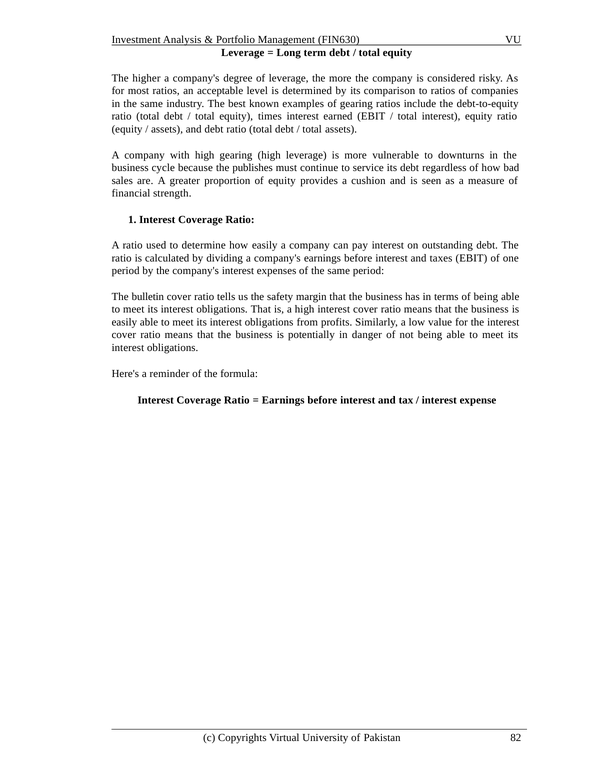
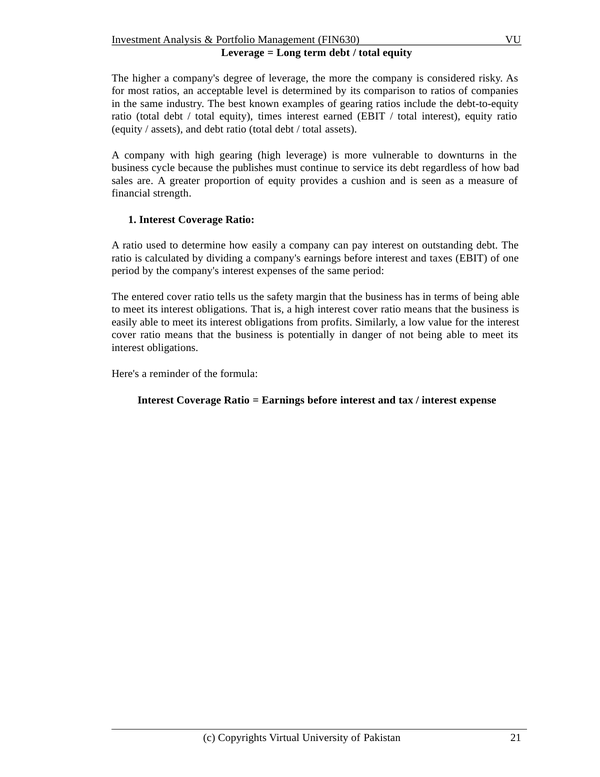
bulletin: bulletin -> entered
82: 82 -> 21
